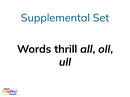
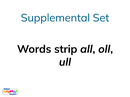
thrill: thrill -> strip
